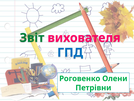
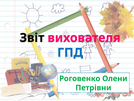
Звіт colour: green -> black
